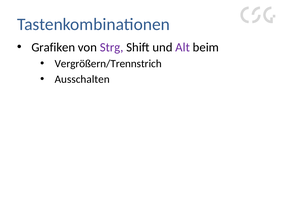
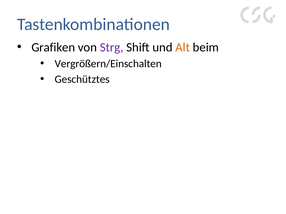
Alt colour: purple -> orange
Vergrößern/Trennstrich: Vergrößern/Trennstrich -> Vergrößern/Einschalten
Ausschalten: Ausschalten -> Geschütztes
